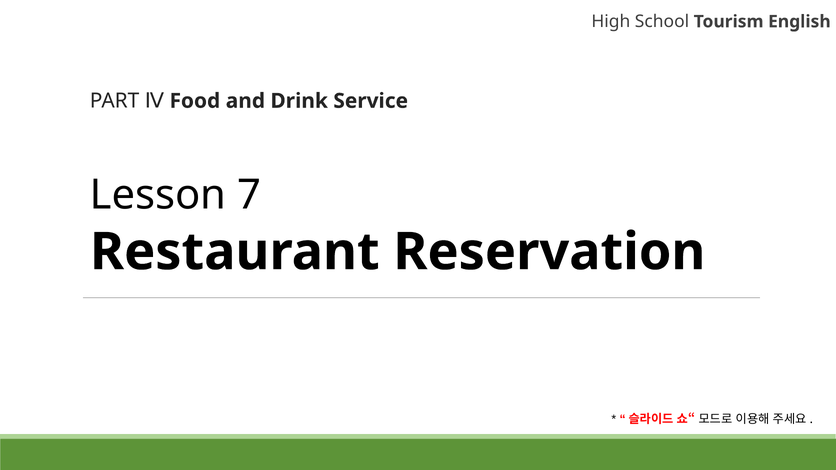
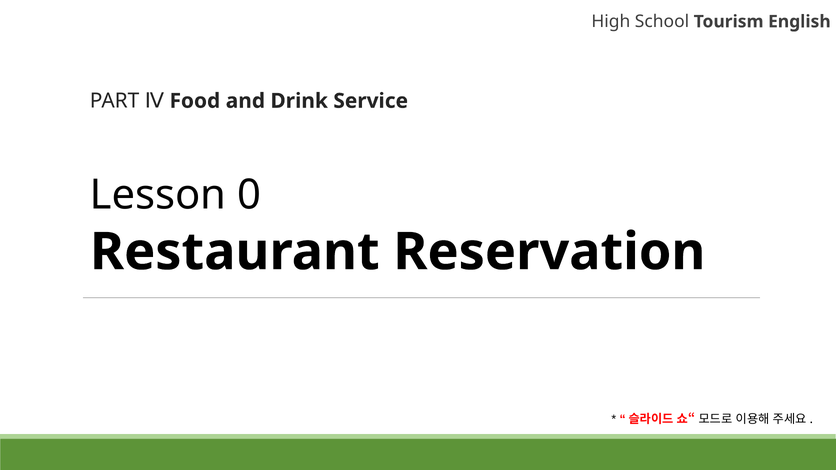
7: 7 -> 0
